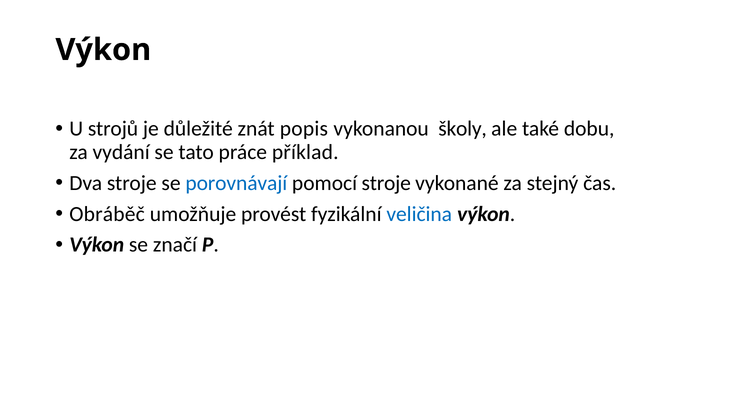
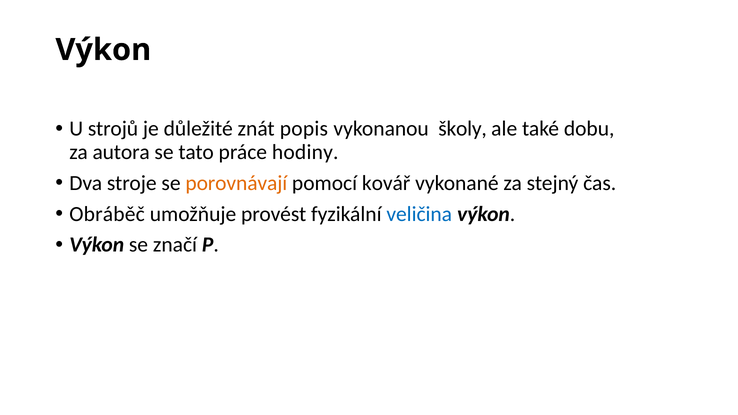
vydání: vydání -> autora
příklad: příklad -> hodiny
porovnávají colour: blue -> orange
pomocí stroje: stroje -> kovář
